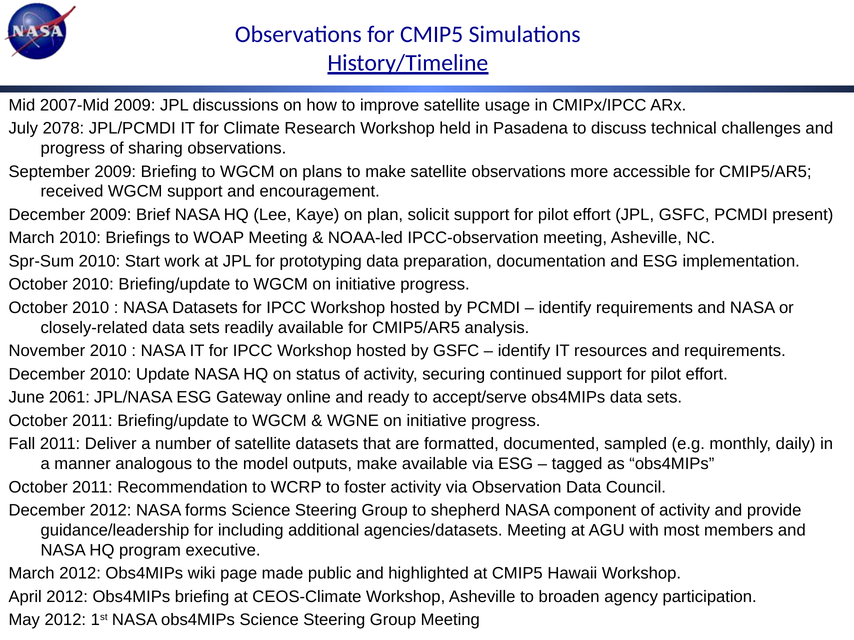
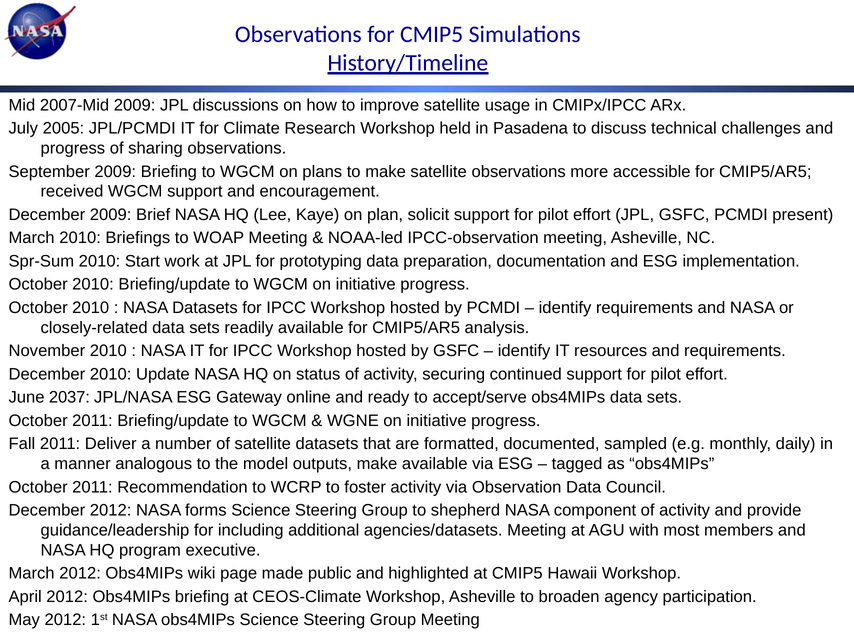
2078: 2078 -> 2005
2061: 2061 -> 2037
